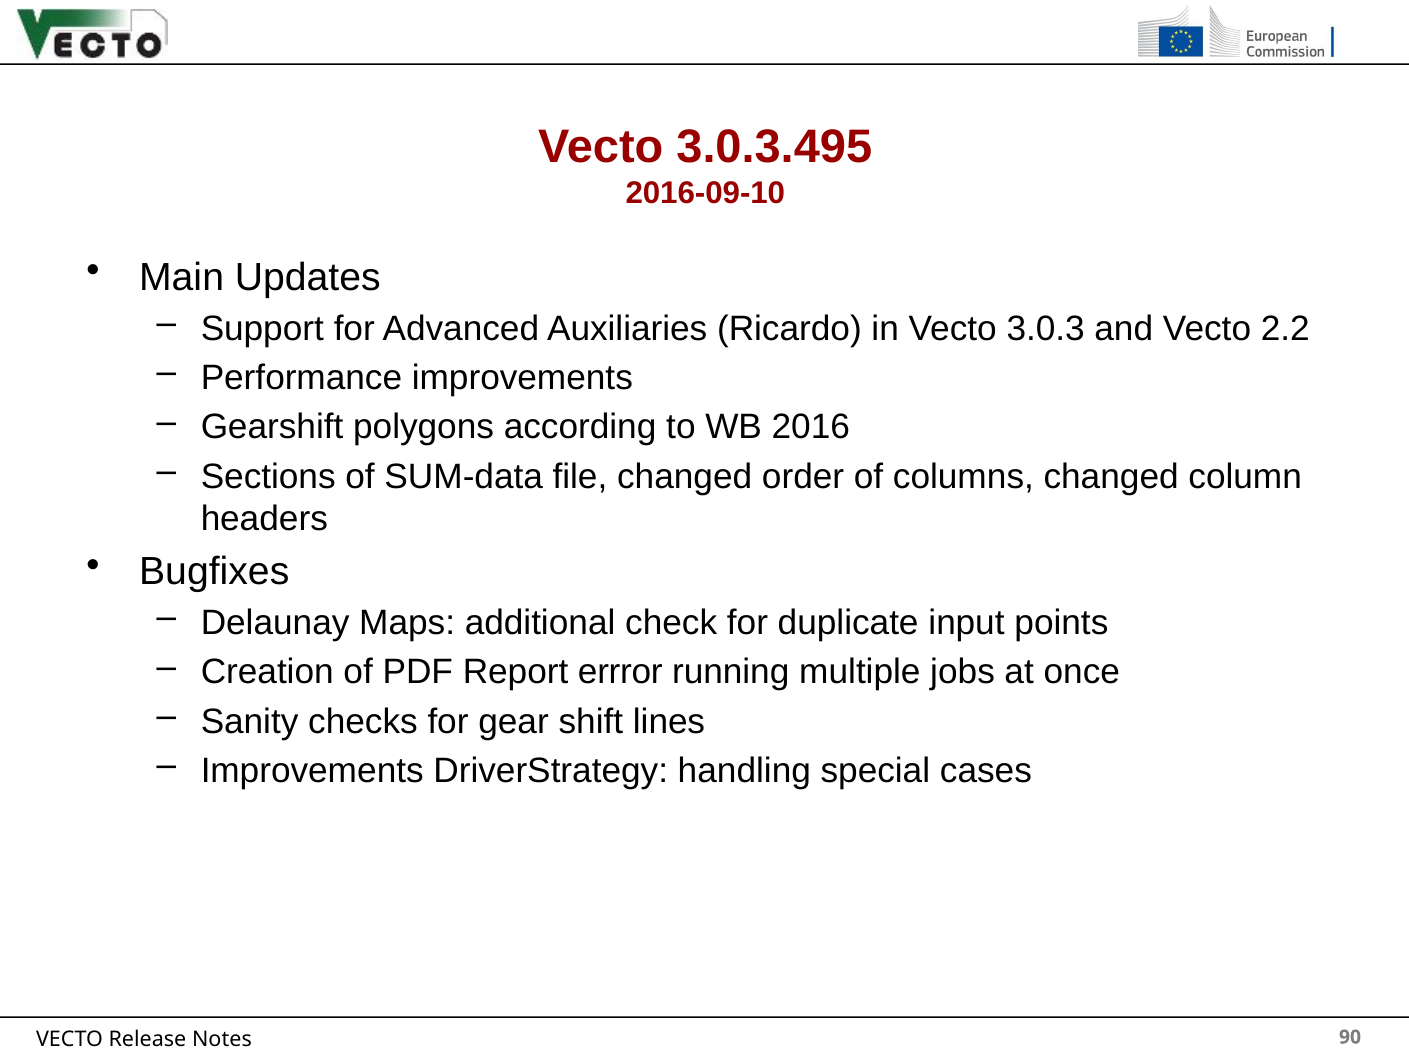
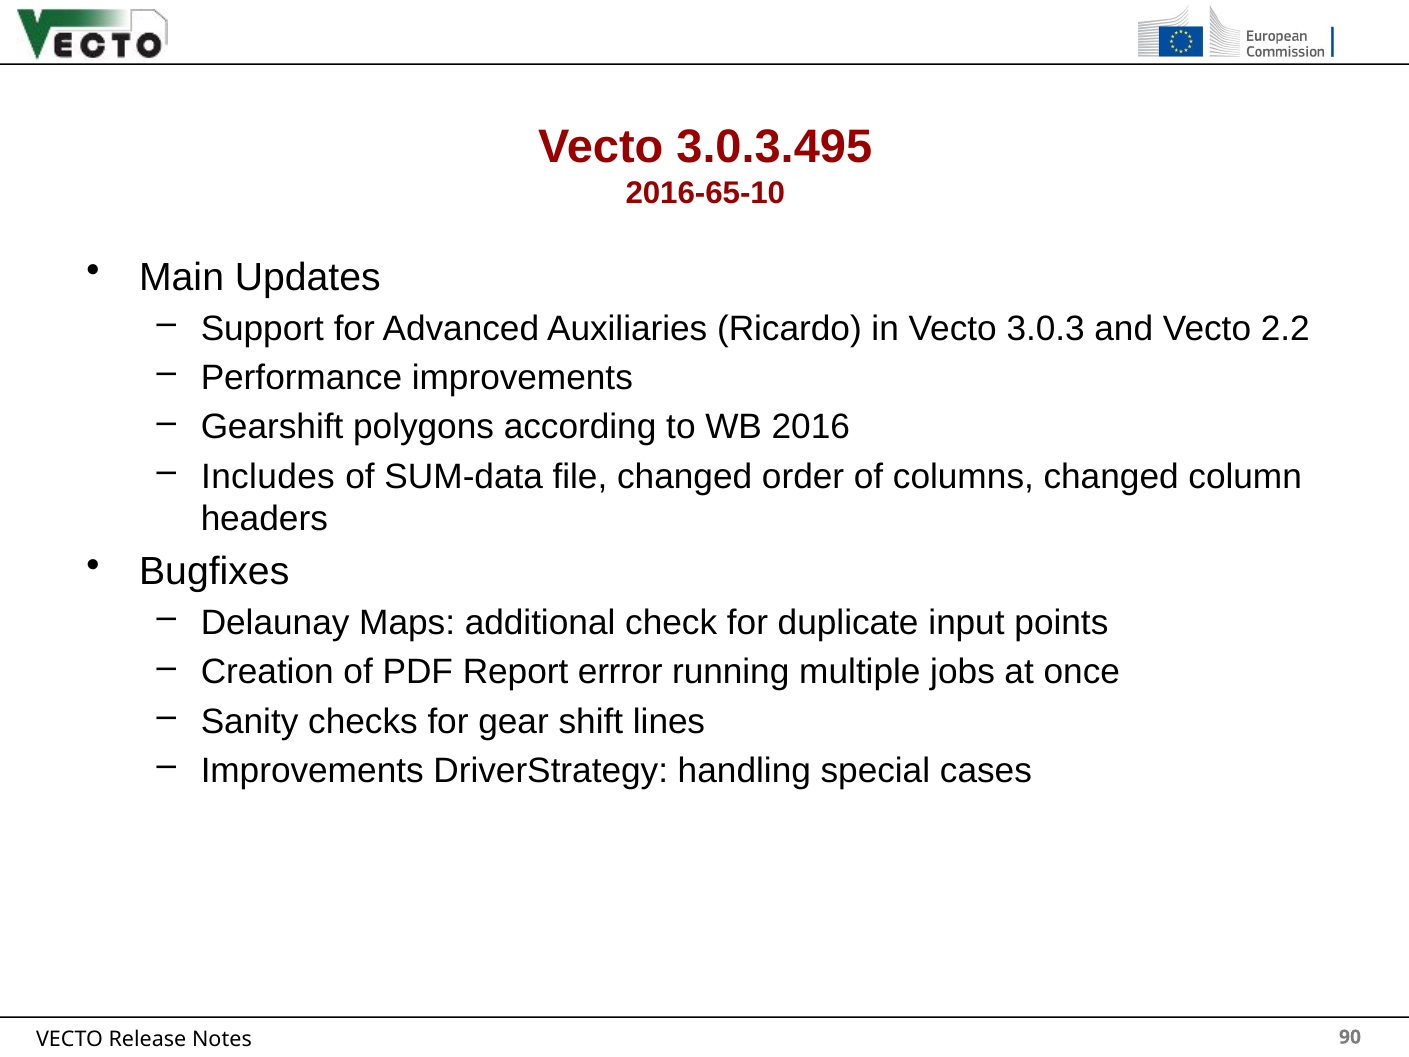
2016-09-10: 2016-09-10 -> 2016-65-10
Sections: Sections -> Includes
